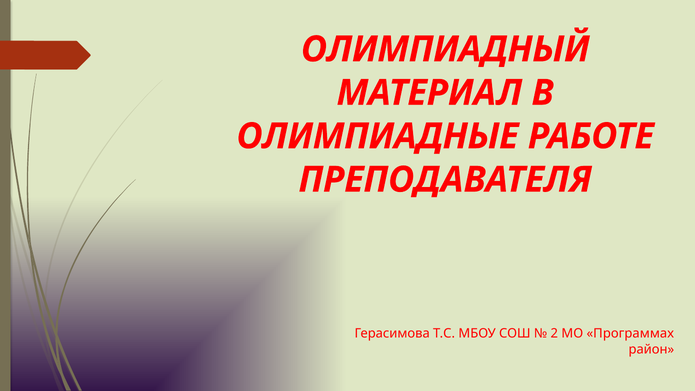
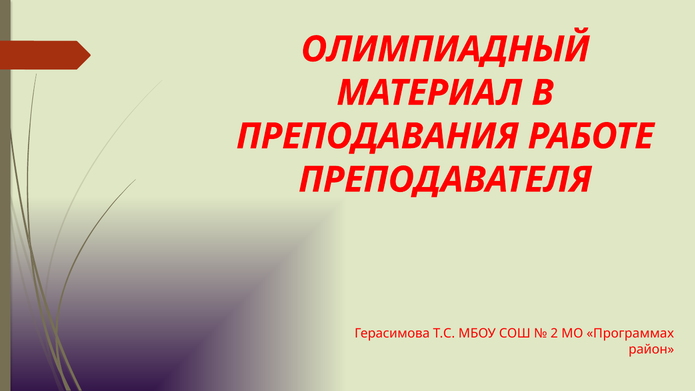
ОЛИМПИАДНЫЕ: ОЛИМПИАДНЫЕ -> ПРЕПОДАВАНИЯ
